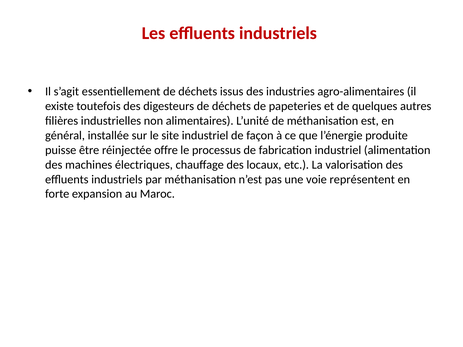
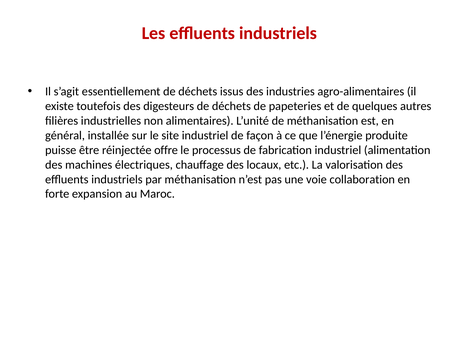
représentent: représentent -> collaboration
